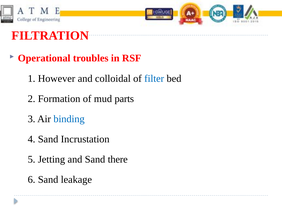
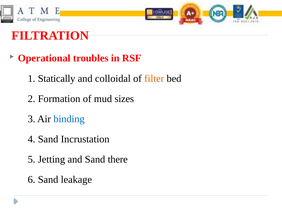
However: However -> Statically
filter colour: blue -> orange
parts: parts -> sizes
